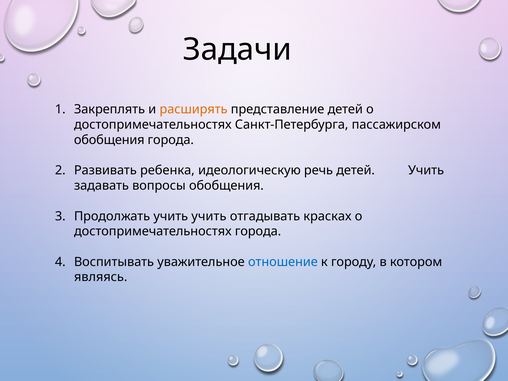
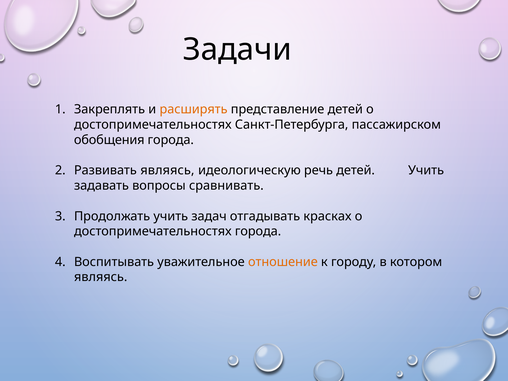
Развивать ребенка: ребенка -> являясь
вопросы обобщения: обобщения -> сравнивать
учить учить: учить -> задач
отношение colour: blue -> orange
